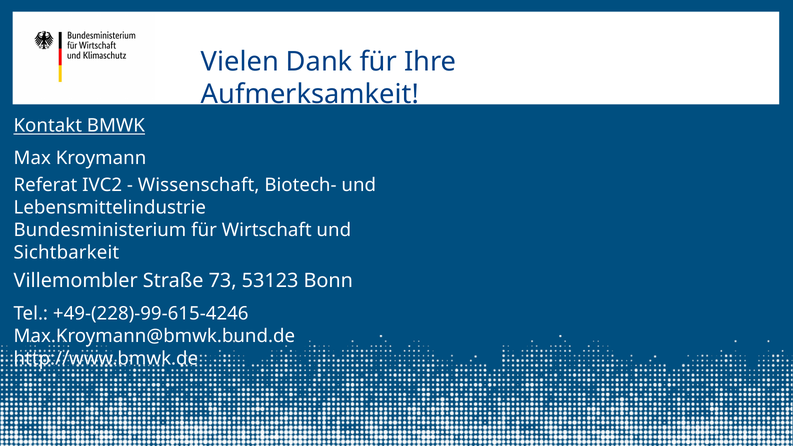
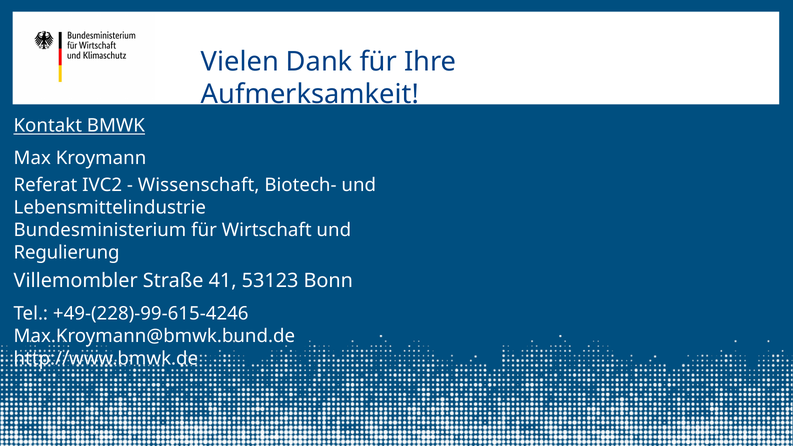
Sichtbarkeit: Sichtbarkeit -> Regulierung
73: 73 -> 41
